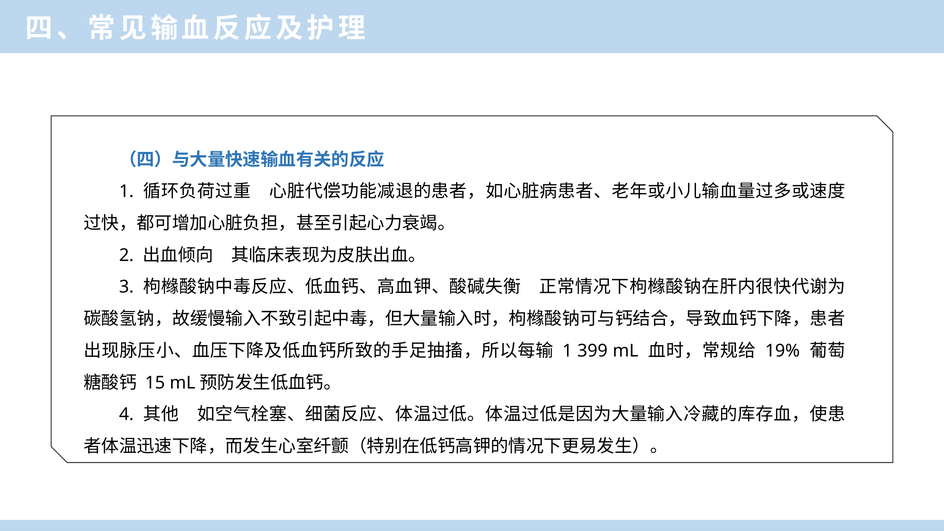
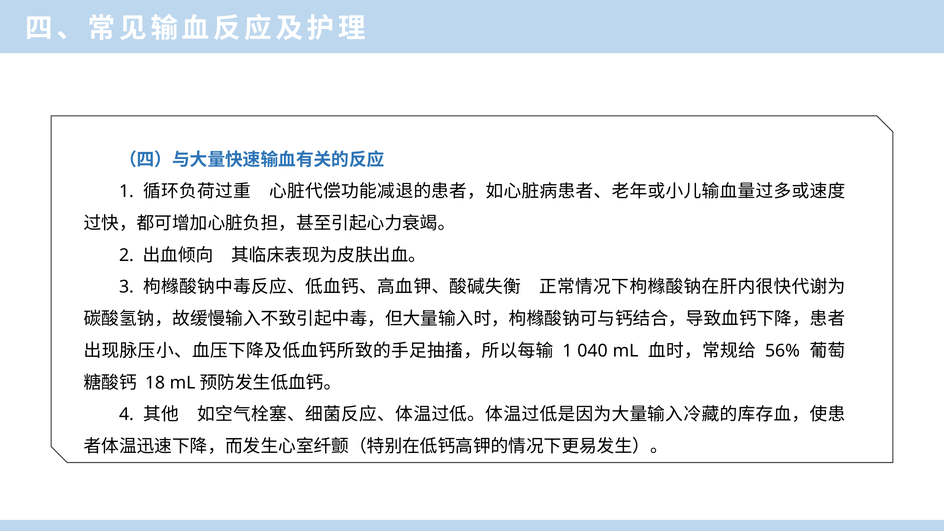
399: 399 -> 040
19%: 19% -> 56%
15: 15 -> 18
